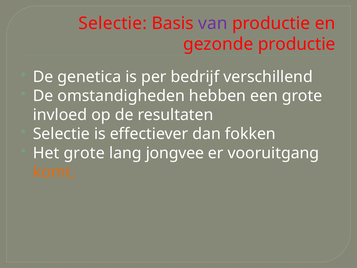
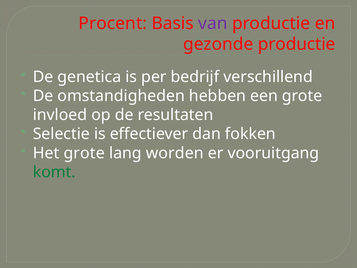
Selectie at (113, 23): Selectie -> Procent
jongvee: jongvee -> worden
komt colour: orange -> green
